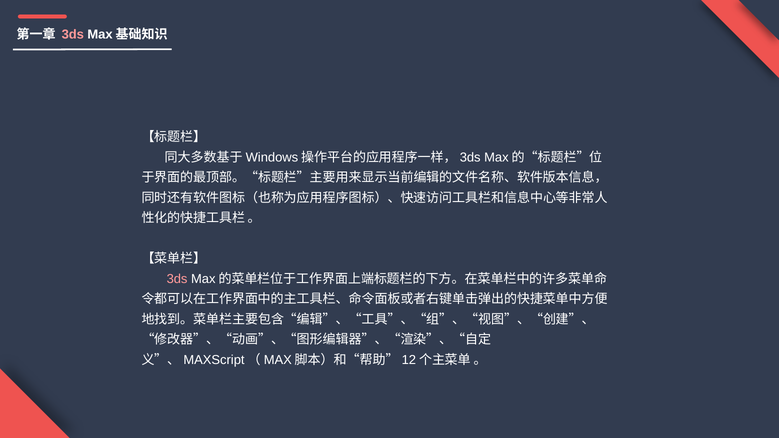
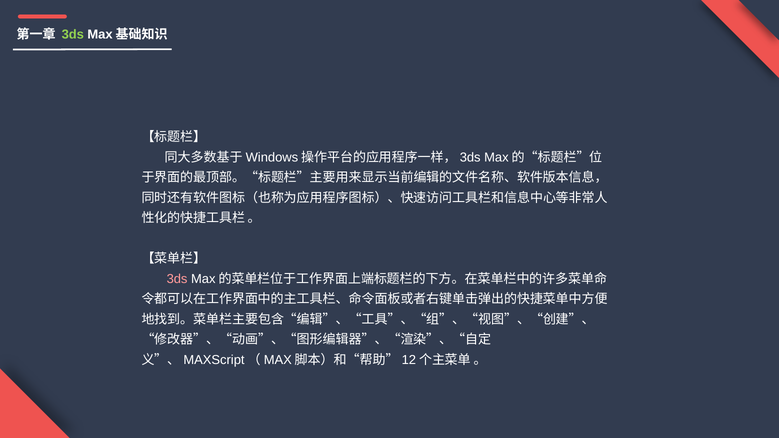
3ds at (73, 35) colour: pink -> light green
